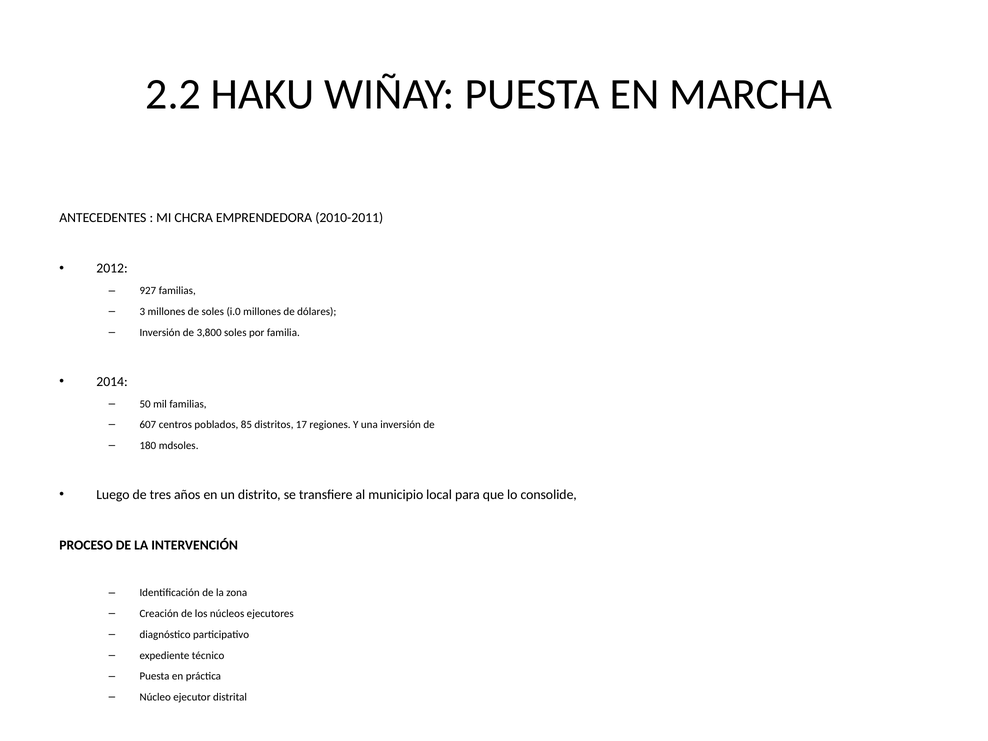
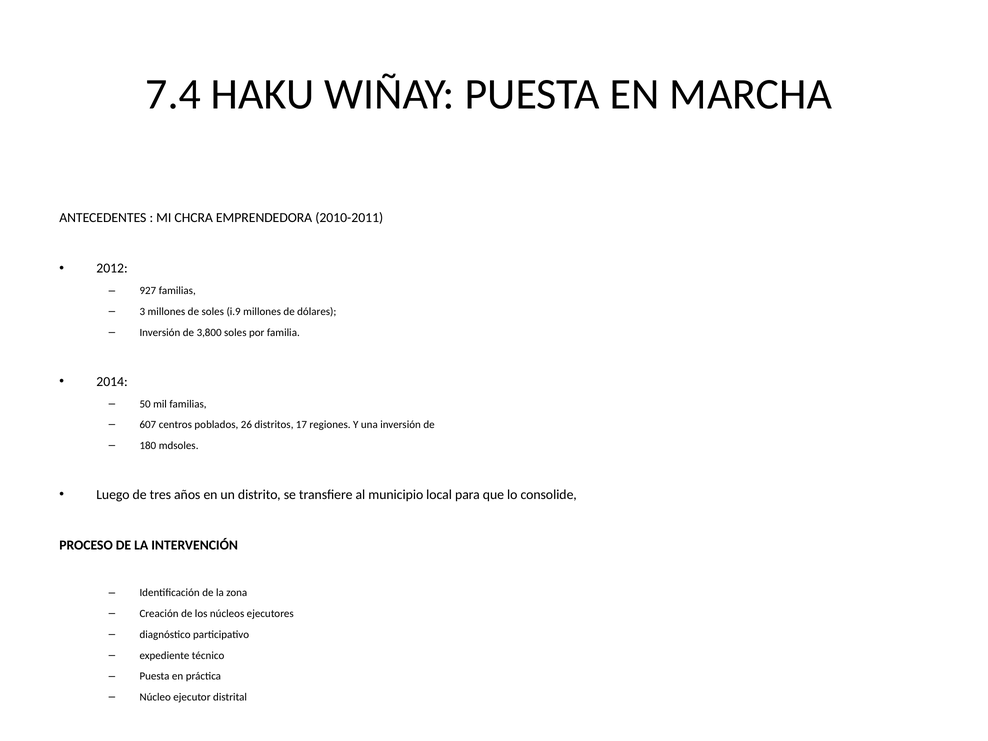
2.2: 2.2 -> 7.4
i.0: i.0 -> i.9
85: 85 -> 26
